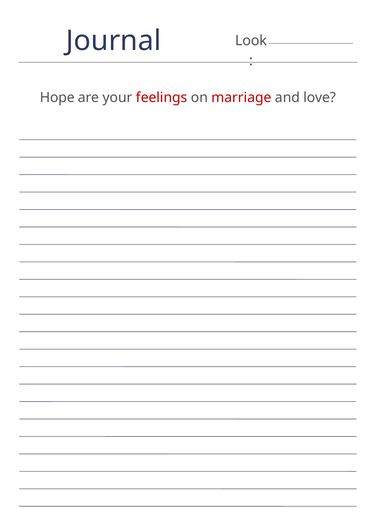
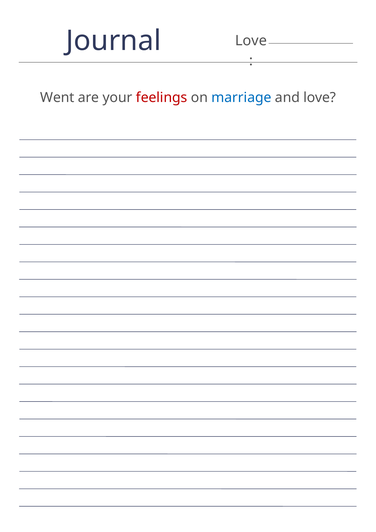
Look at (251, 41): Look -> Love
Hope: Hope -> Went
marriage colour: red -> blue
